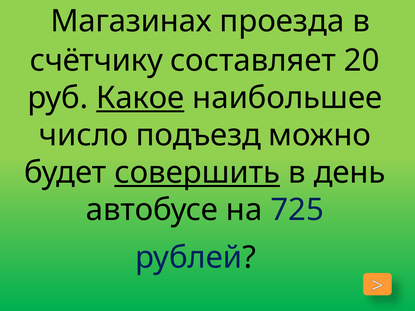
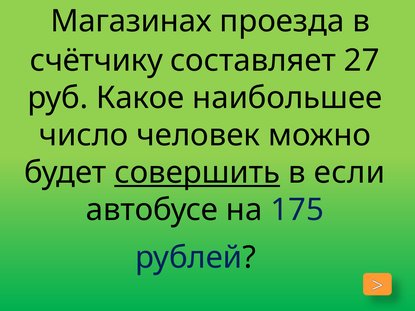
20: 20 -> 27
Какое underline: present -> none
подъезд: подъезд -> человек
день: день -> если
725: 725 -> 175
